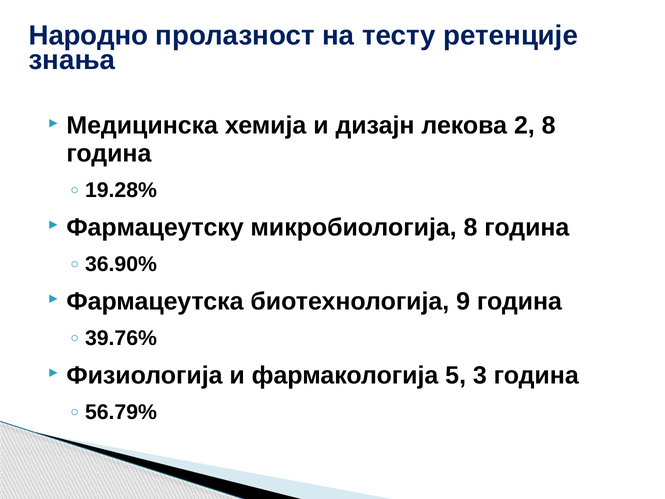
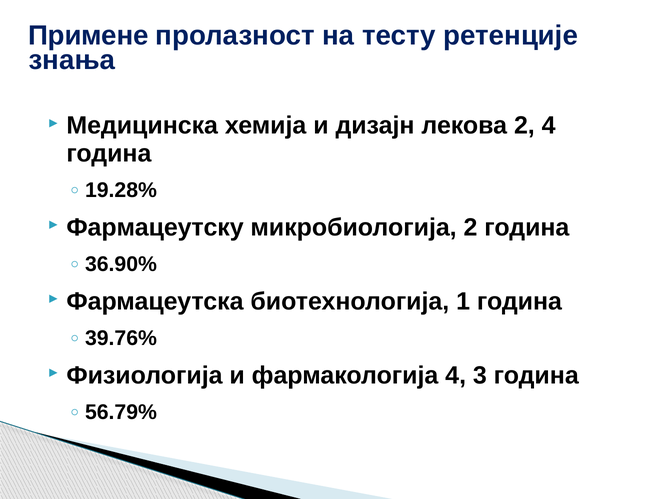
Народно: Народно -> Примене
2 8: 8 -> 4
микробиологија 8: 8 -> 2
9: 9 -> 1
фармакологија 5: 5 -> 4
